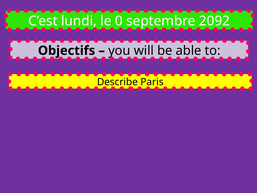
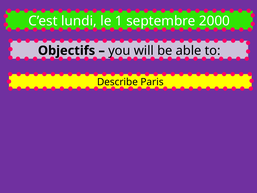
0: 0 -> 1
2092: 2092 -> 2000
